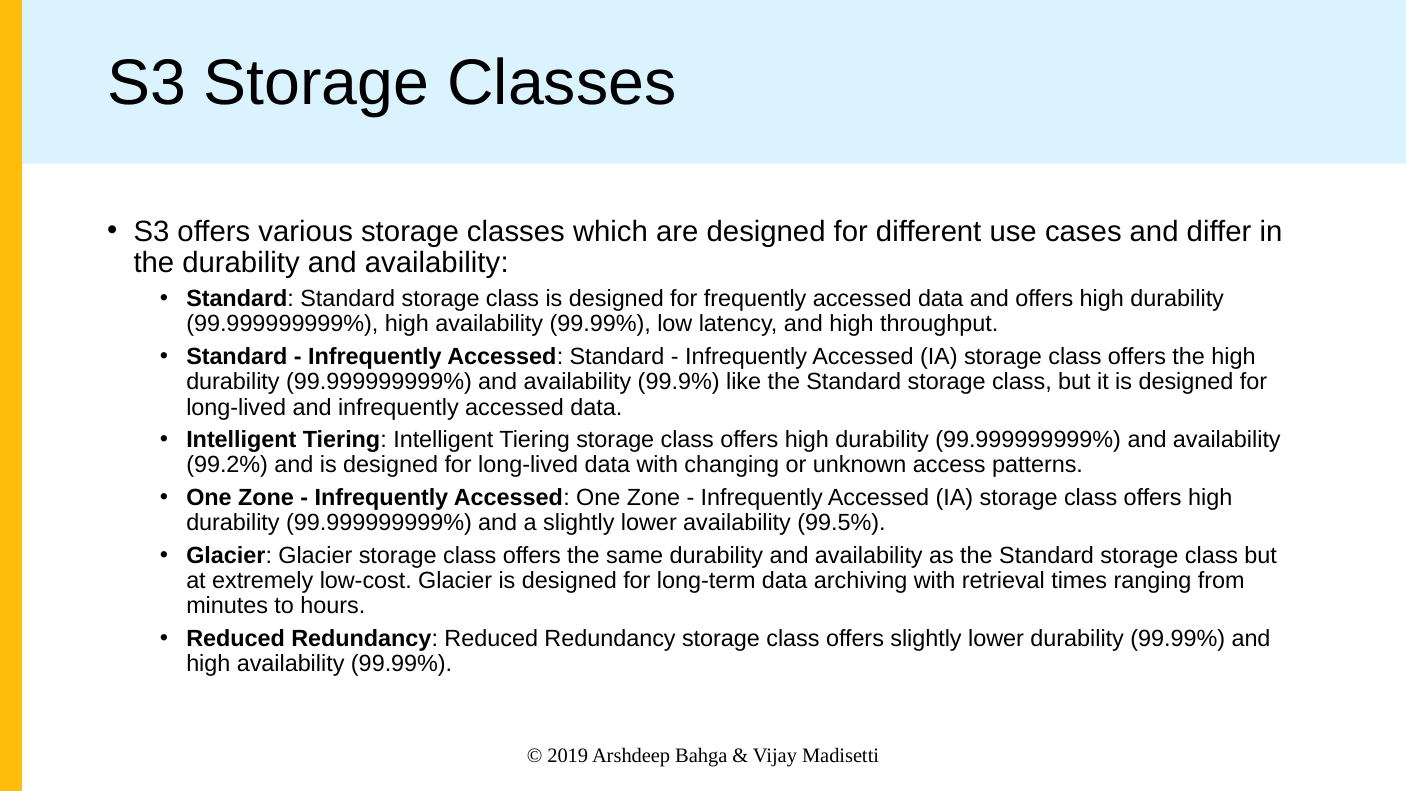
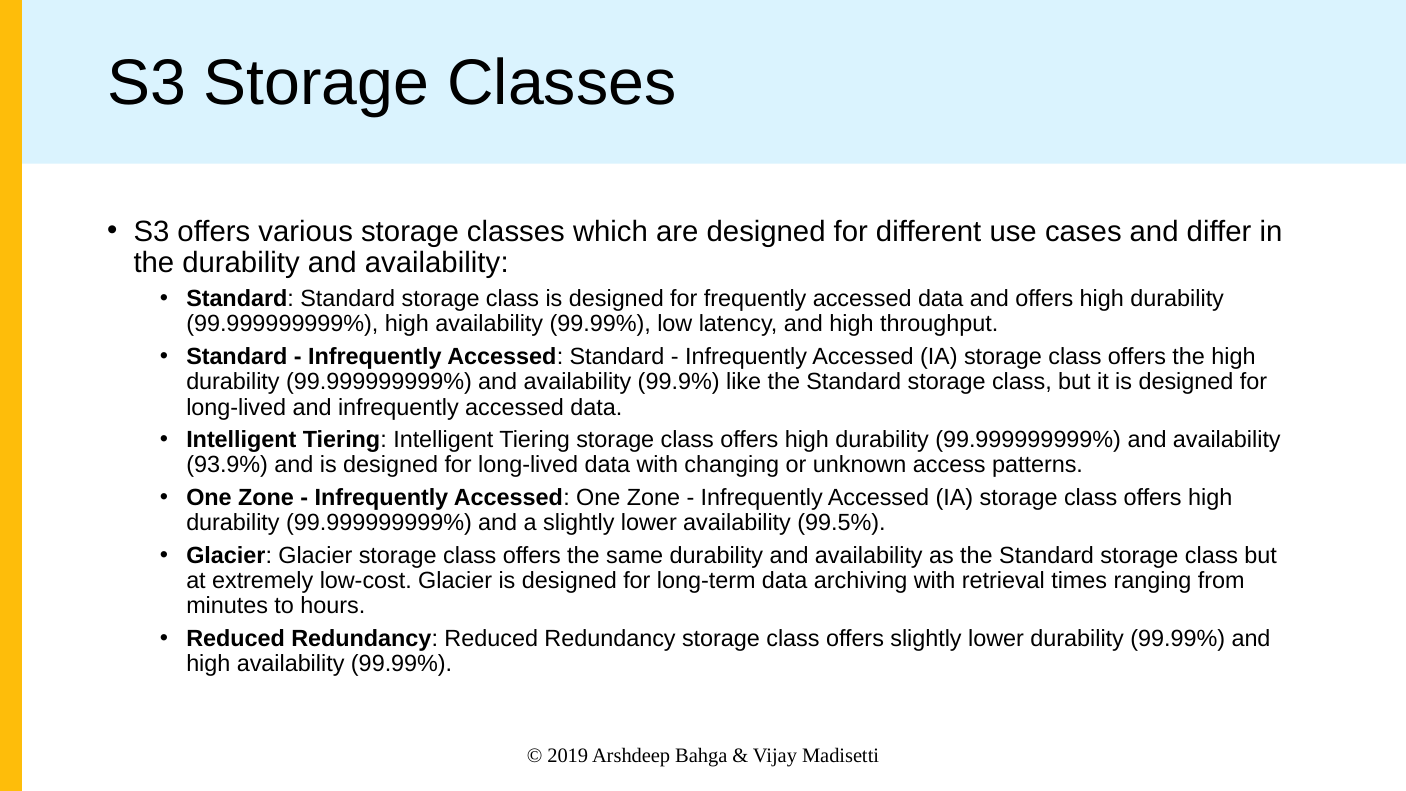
99.2%: 99.2% -> 93.9%
